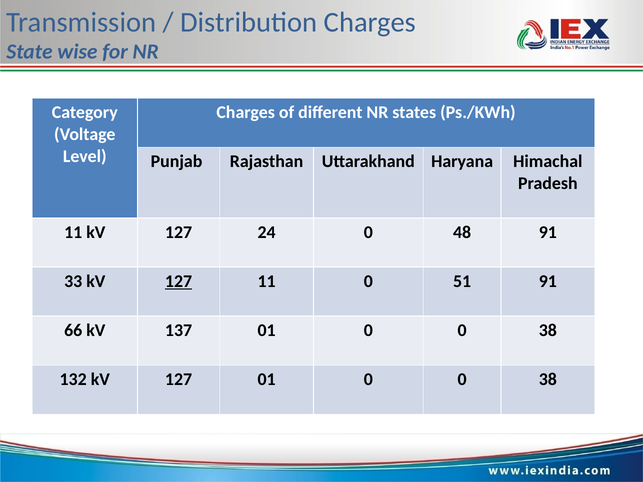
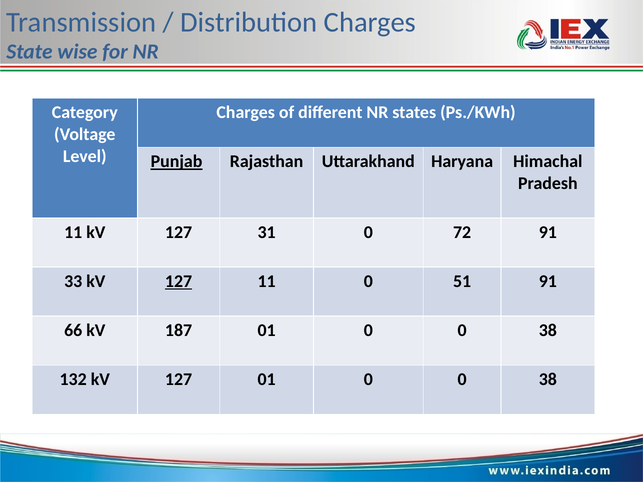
Punjab underline: none -> present
24: 24 -> 31
48: 48 -> 72
137: 137 -> 187
